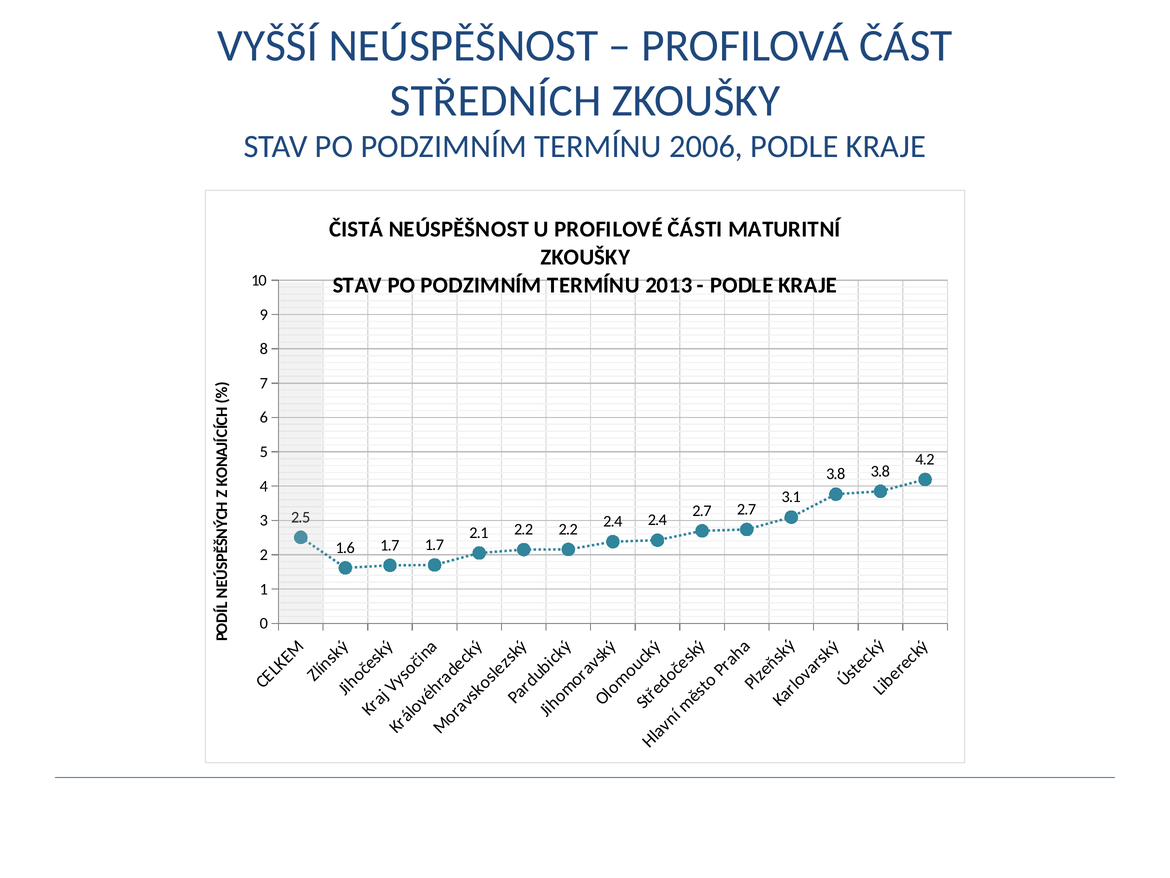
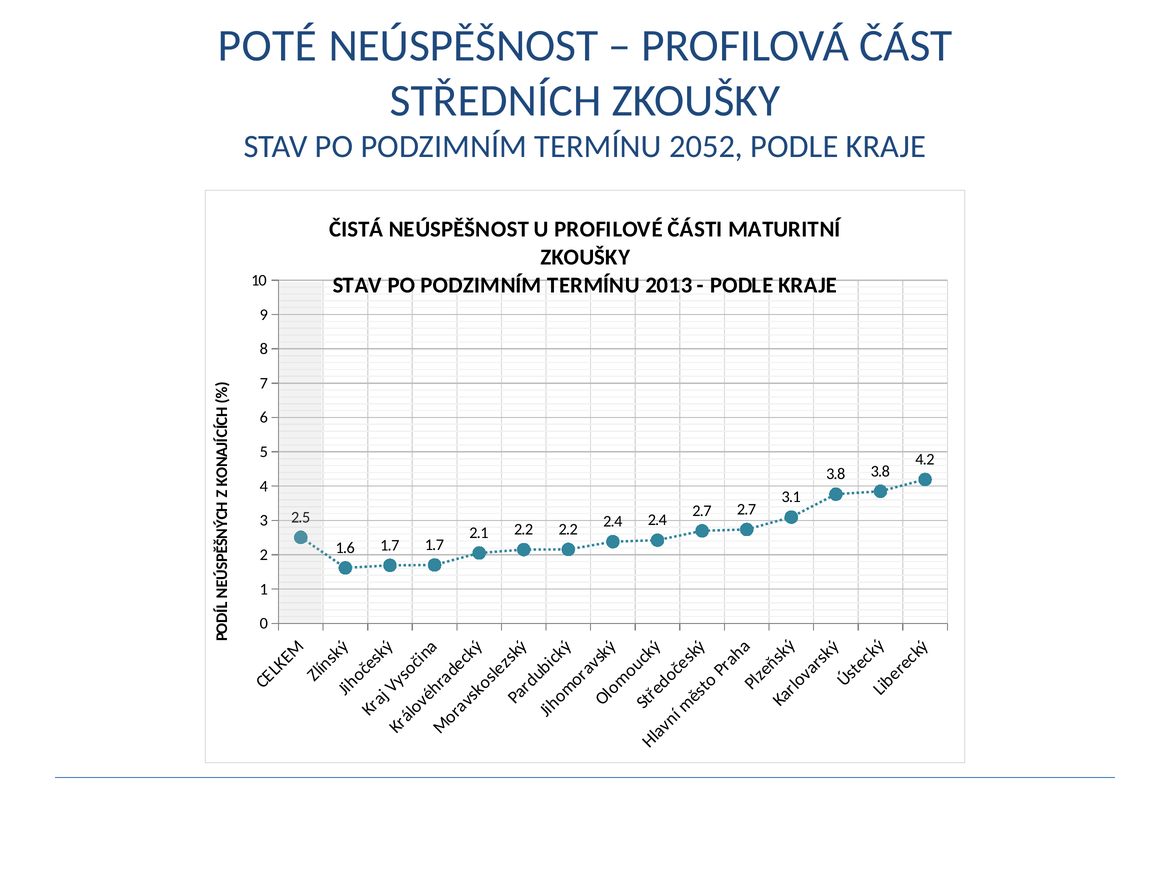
VYŠŠÍ: VYŠŠÍ -> POTÉ
2006: 2006 -> 2052
